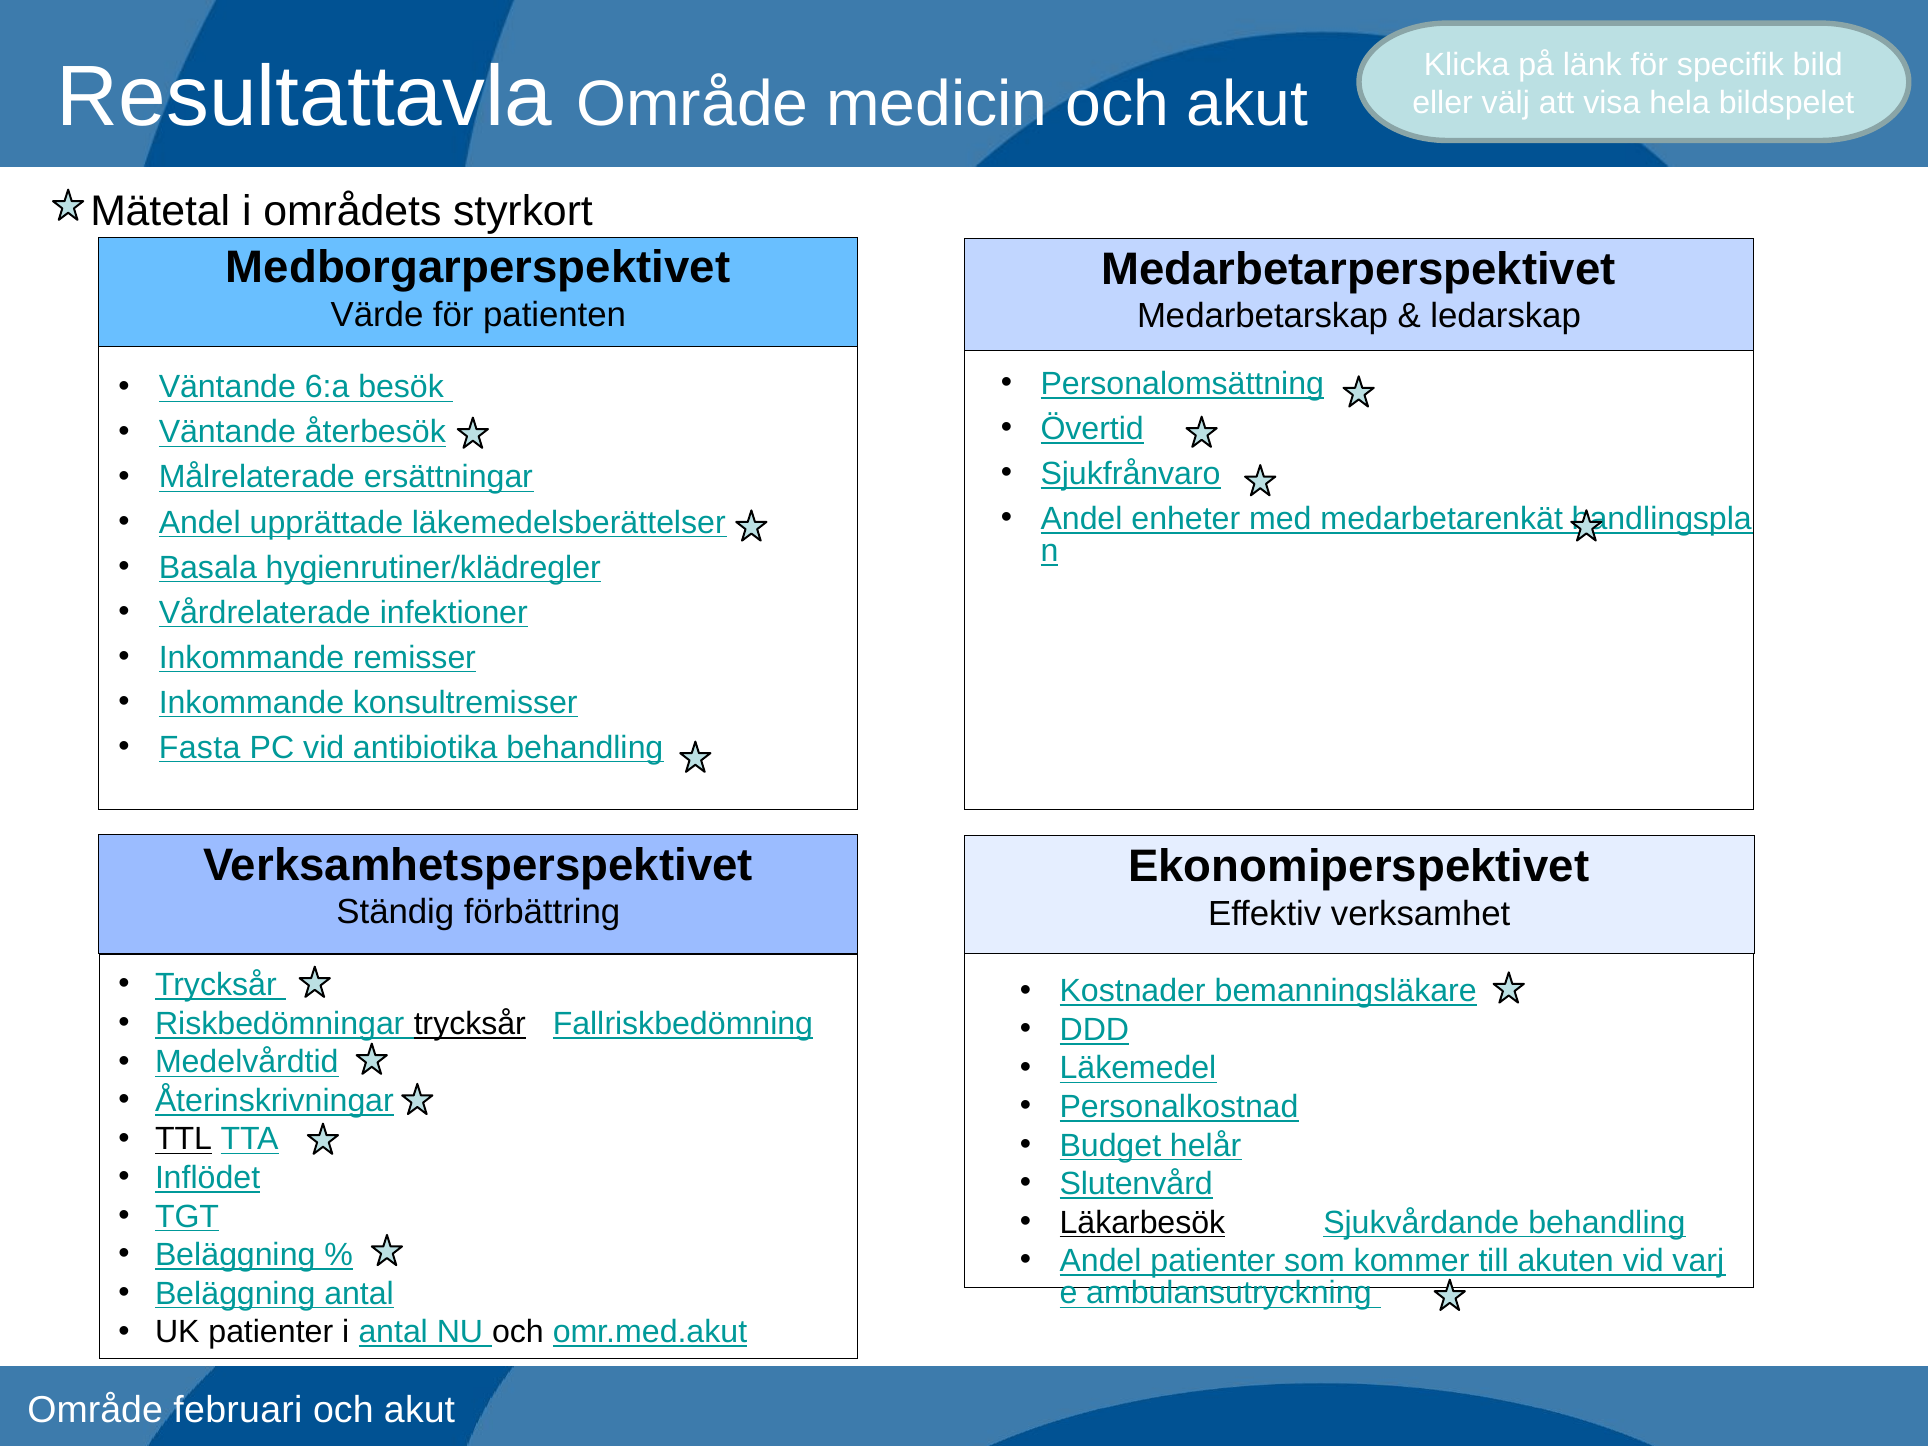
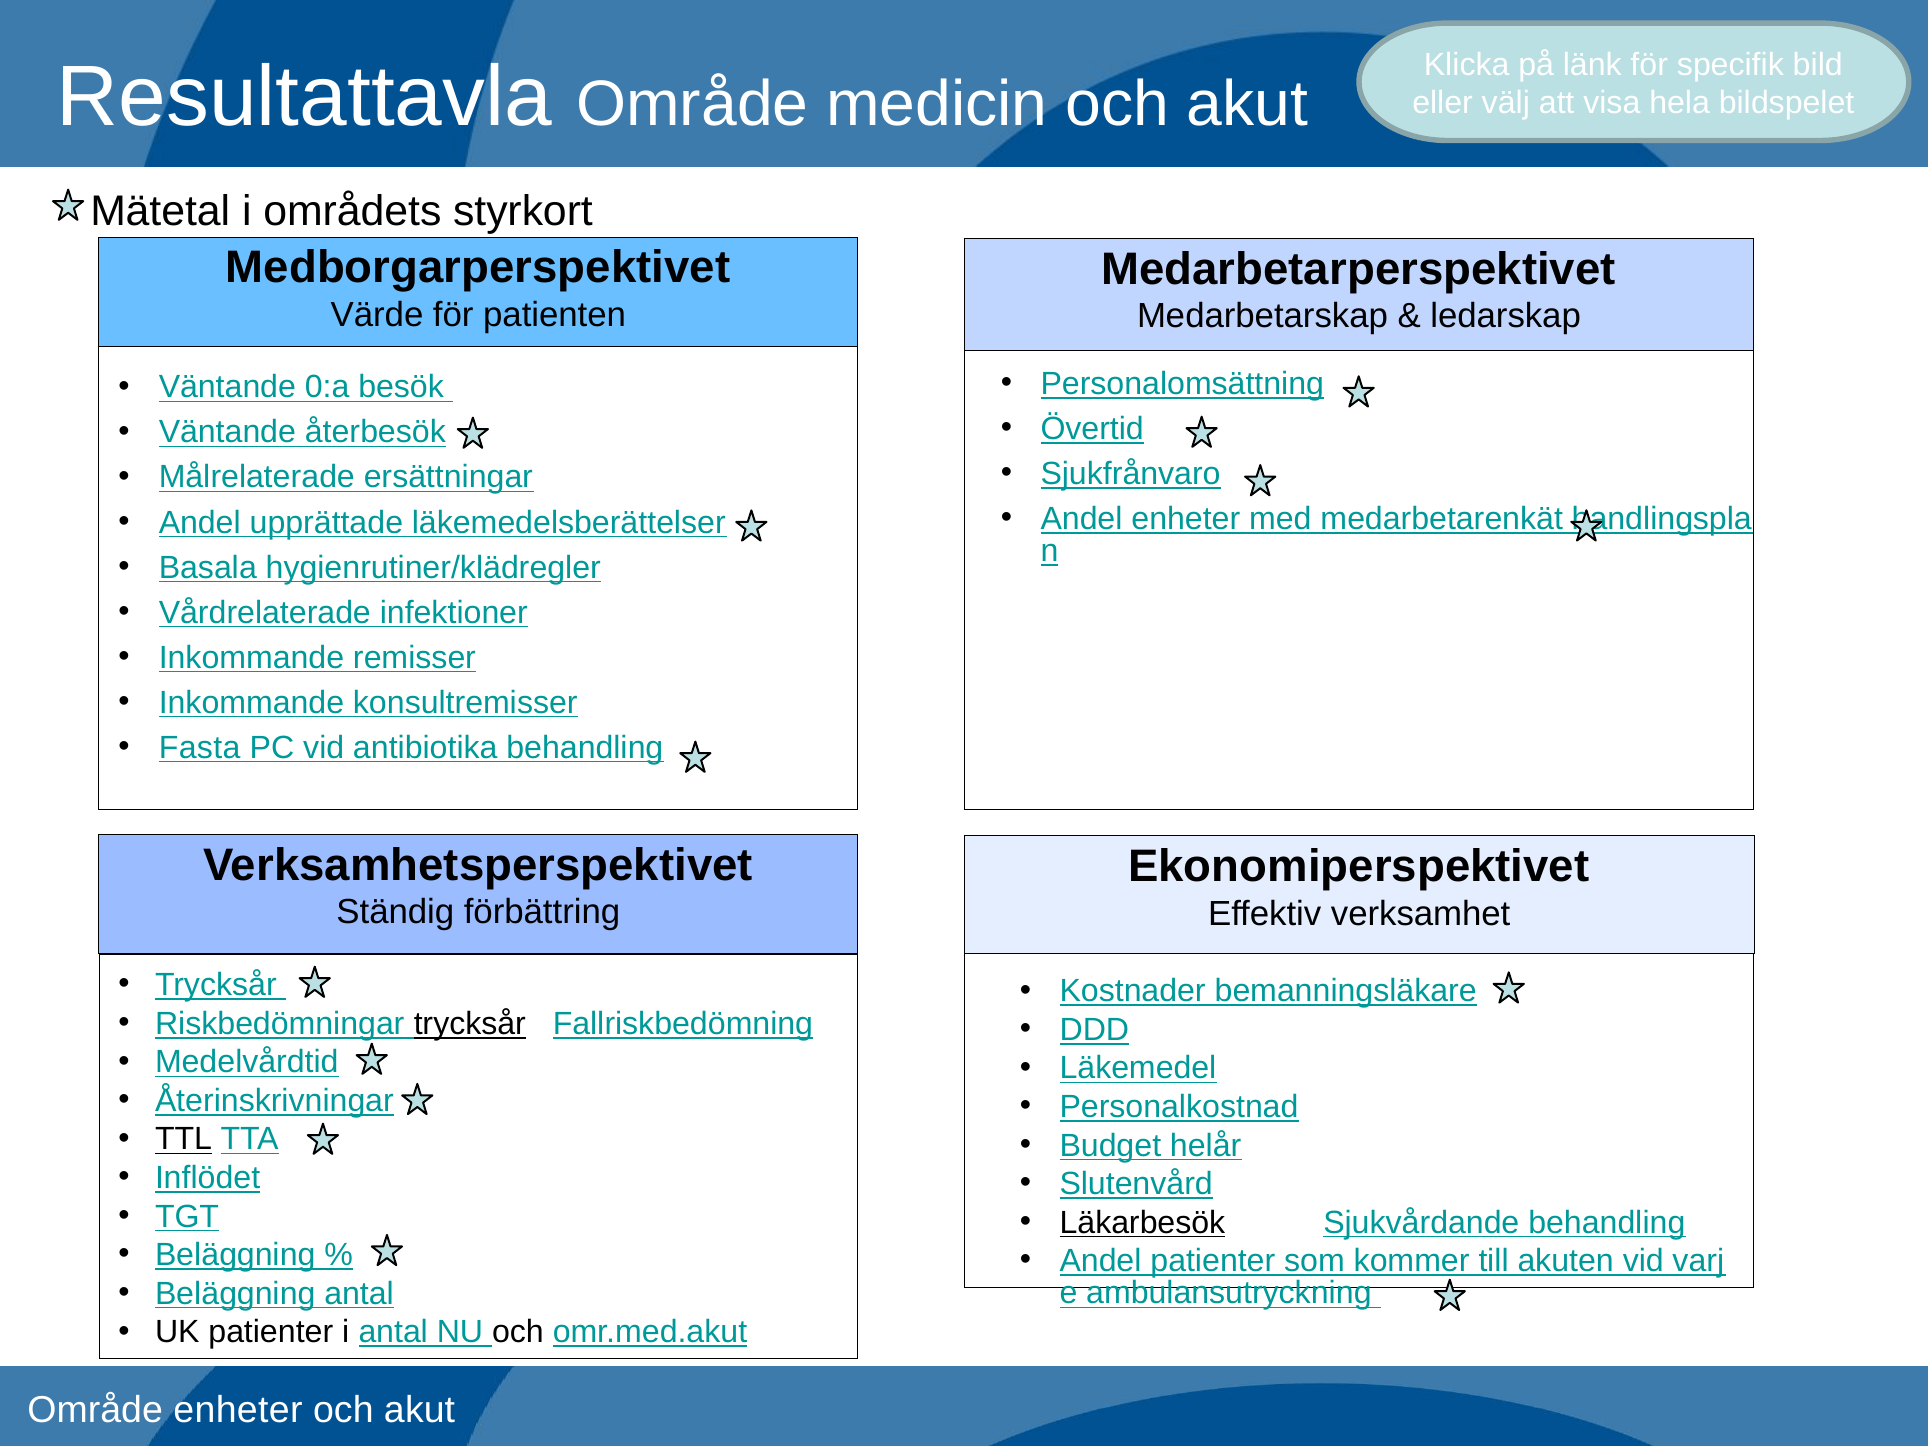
6:a: 6:a -> 0:a
Område februari: februari -> enheter
